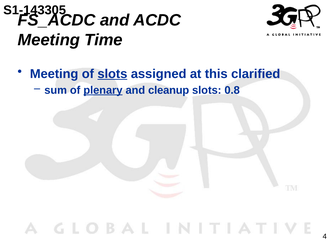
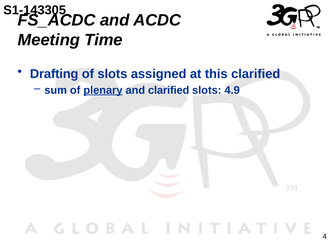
Meeting at (54, 74): Meeting -> Drafting
slots at (112, 74) underline: present -> none
and cleanup: cleanup -> clarified
0.8: 0.8 -> 4.9
